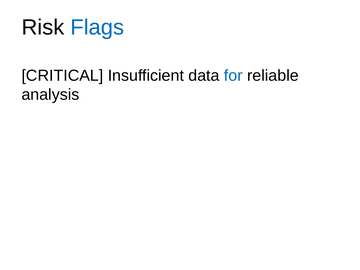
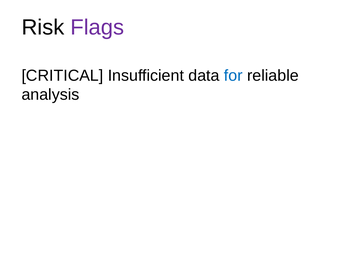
Flags colour: blue -> purple
